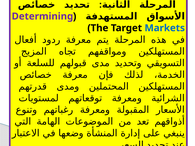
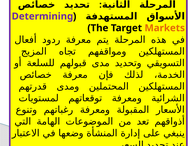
Markets colour: blue -> orange
